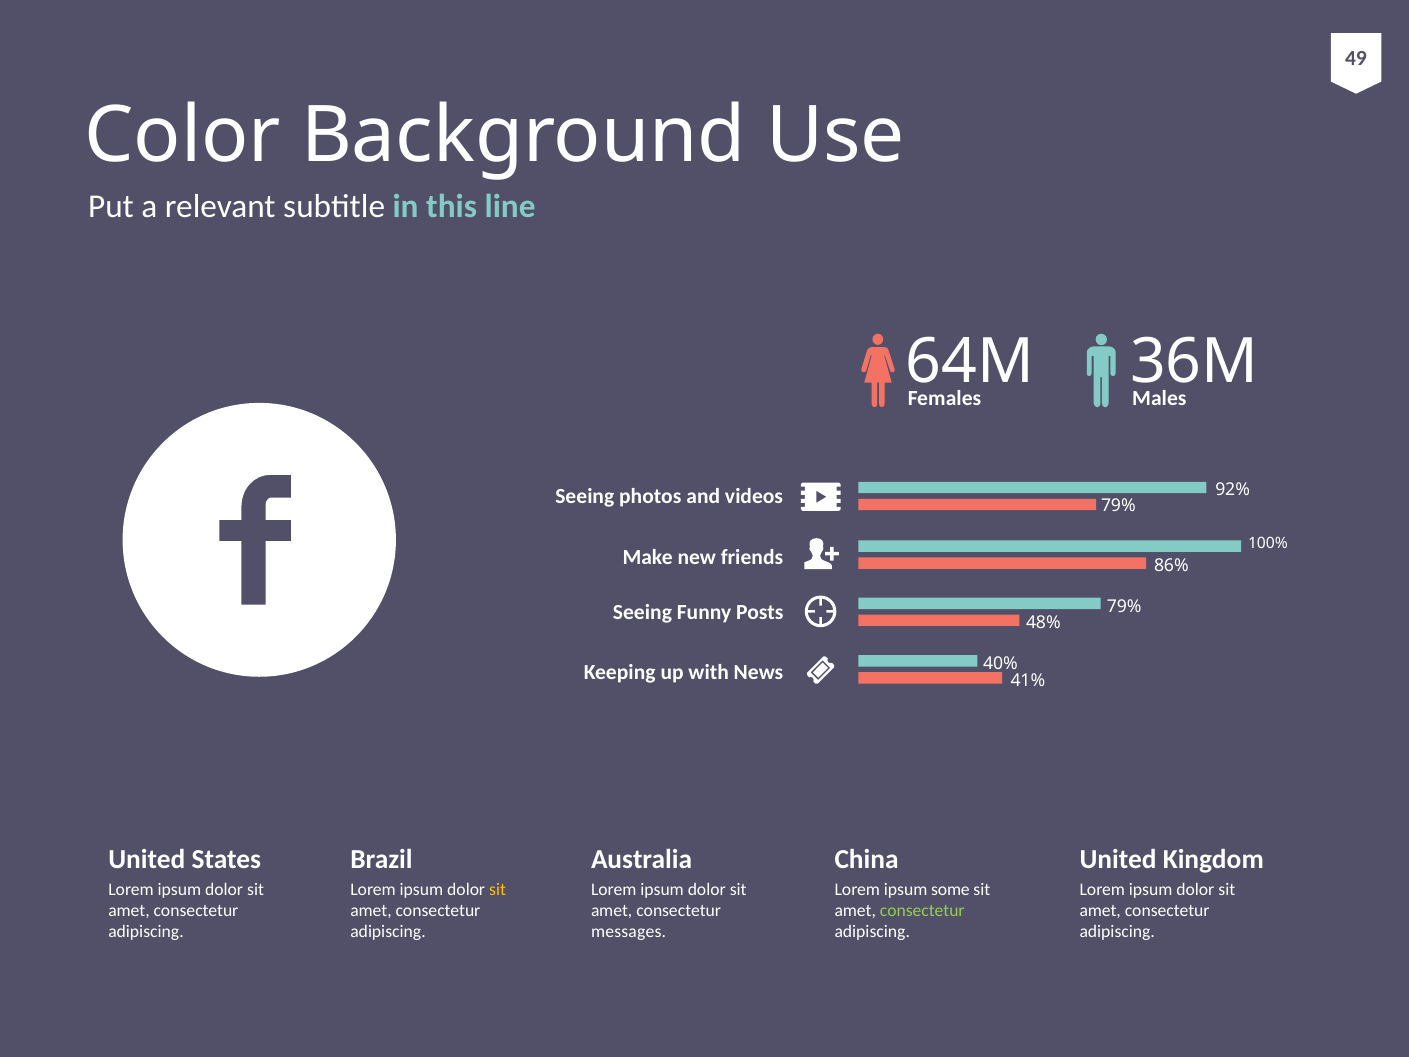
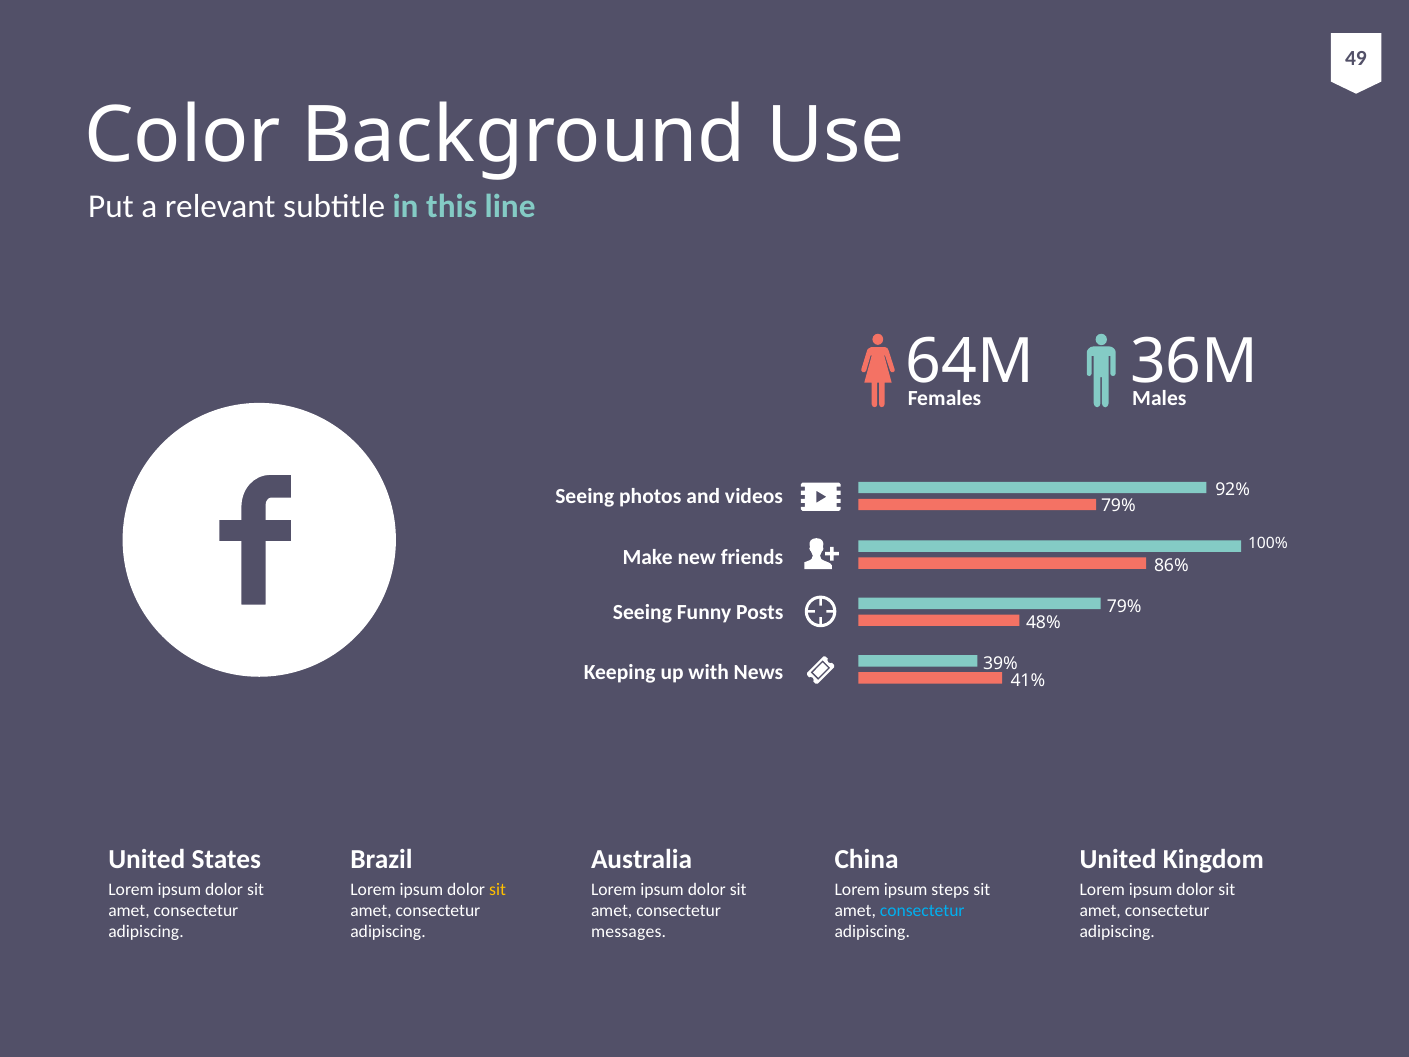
40%: 40% -> 39%
some: some -> steps
consectetur at (922, 910) colour: light green -> light blue
